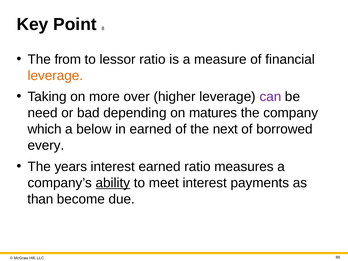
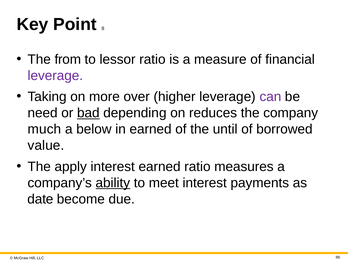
leverage at (55, 76) colour: orange -> purple
bad underline: none -> present
matures: matures -> reduces
which: which -> much
next: next -> until
every: every -> value
years: years -> apply
than: than -> date
